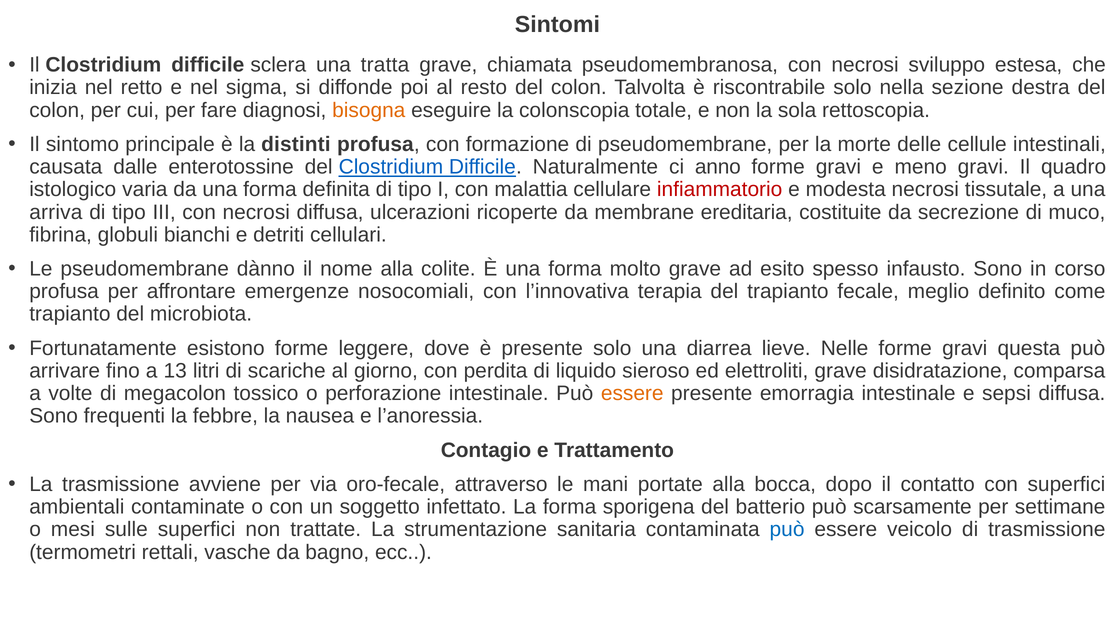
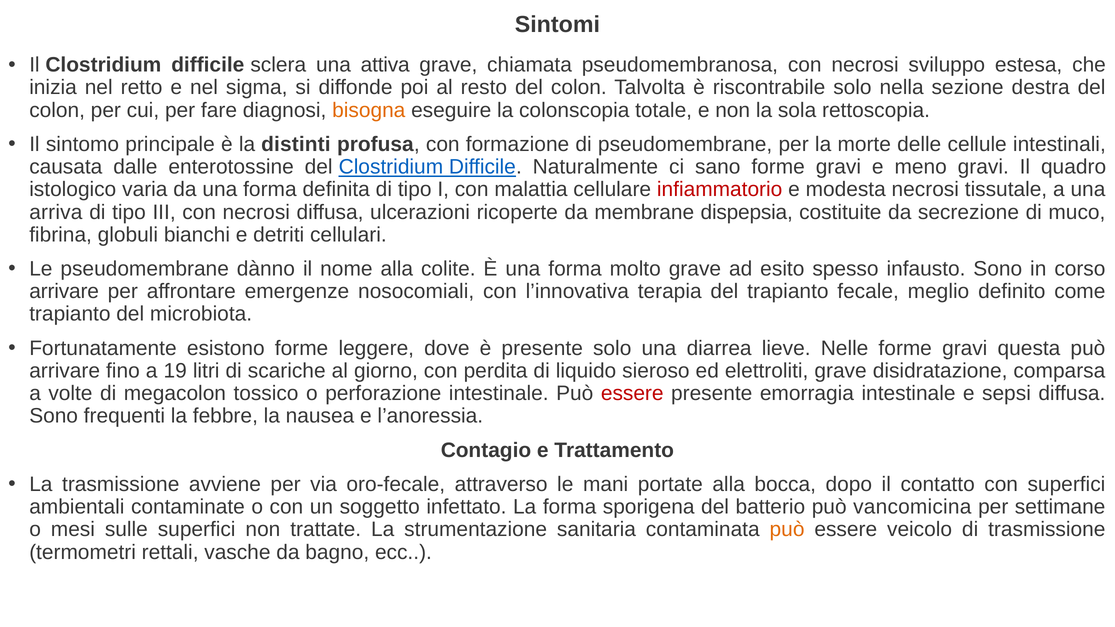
tratta: tratta -> attiva
anno: anno -> sano
ereditaria: ereditaria -> dispepsia
profusa at (64, 292): profusa -> arrivare
13: 13 -> 19
essere at (632, 394) colour: orange -> red
scarsamente: scarsamente -> vancomicina
può at (787, 530) colour: blue -> orange
